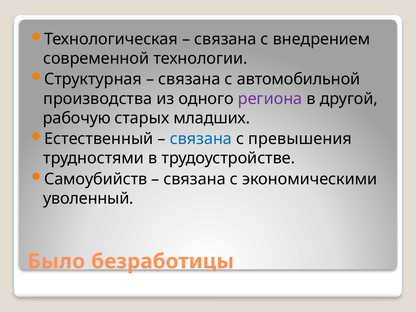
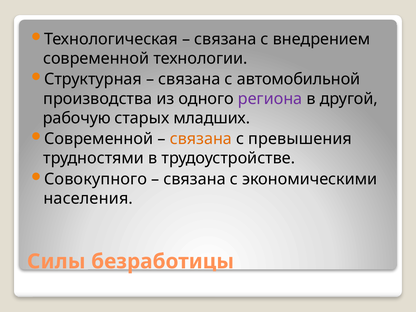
Естественный at (99, 139): Естественный -> Современной
связана at (201, 139) colour: blue -> orange
Самоубийств: Самоубийств -> Совокупного
уволенный: уволенный -> населения
Было: Было -> Силы
